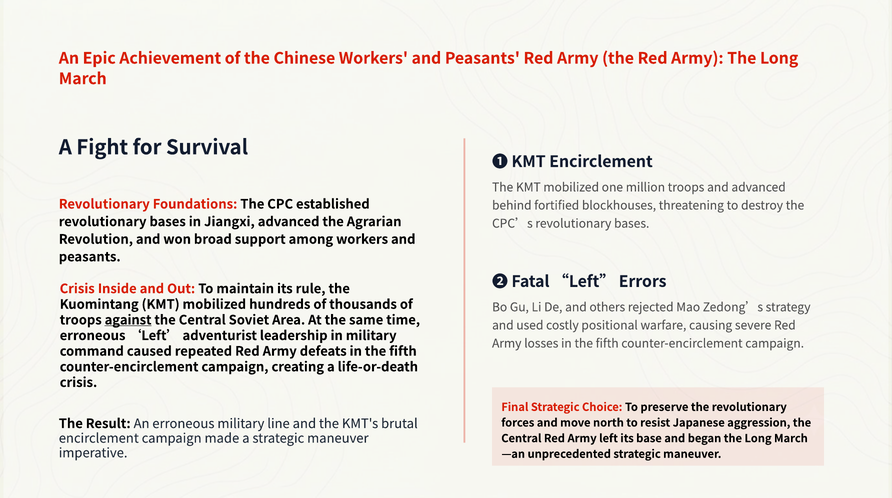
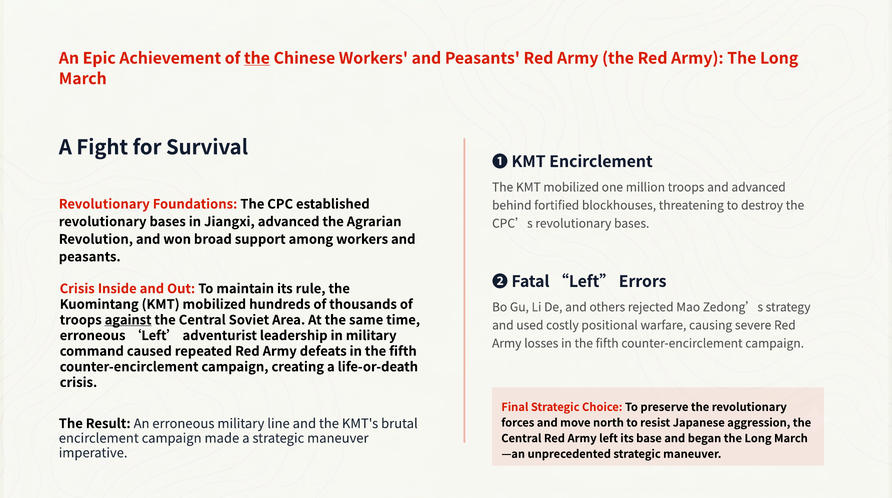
the at (257, 58) underline: none -> present
